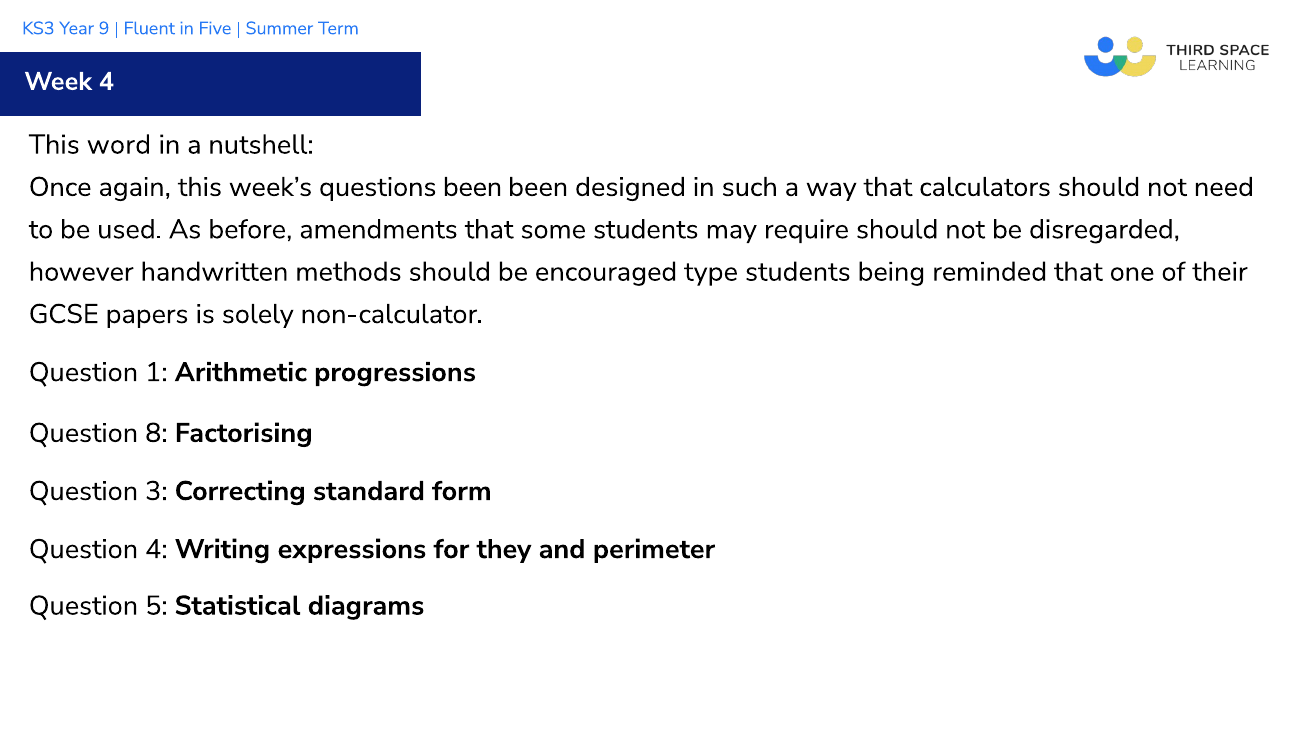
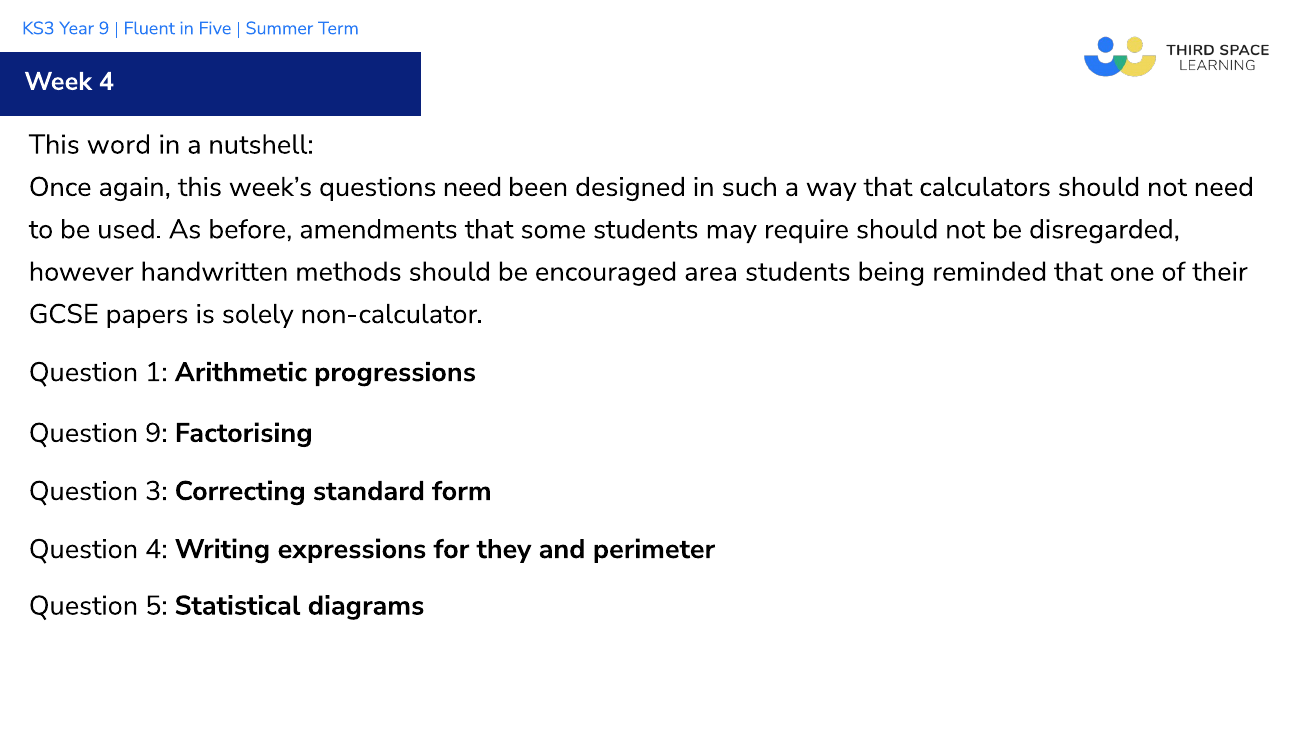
questions been: been -> need
type: type -> area
Question 8: 8 -> 9
